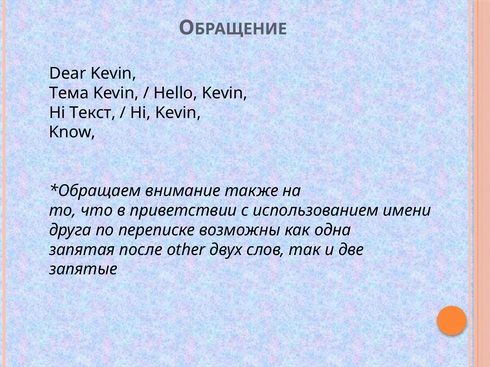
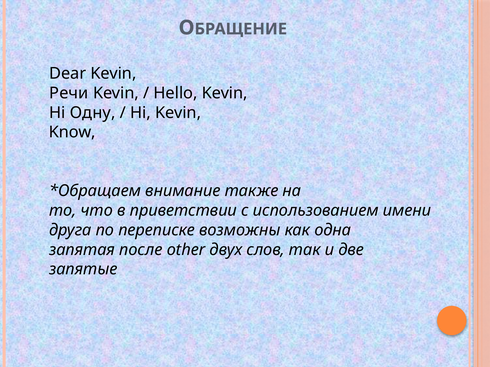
Тема: Тема -> Речи
Текст: Текст -> Одну
